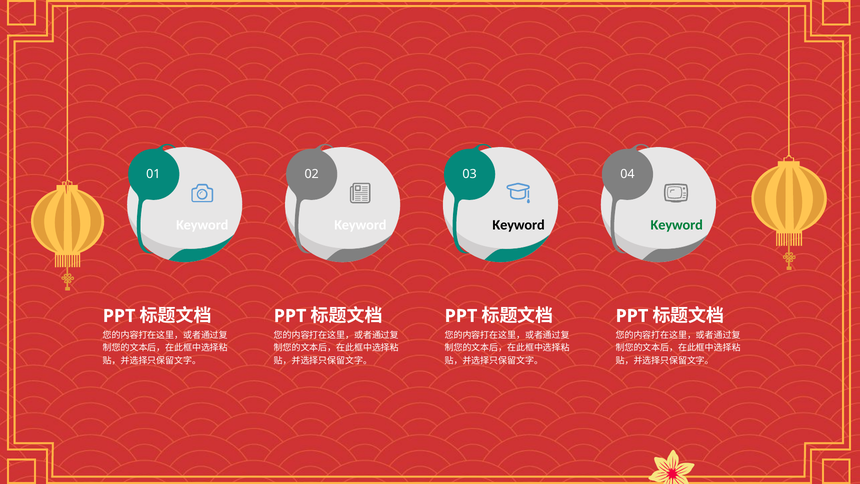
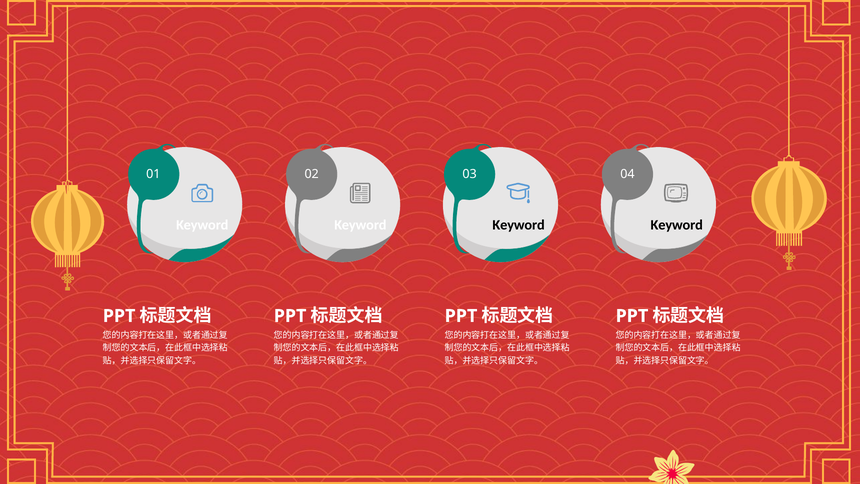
Keyword at (677, 225) colour: green -> black
